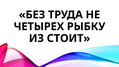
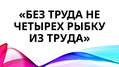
ИЗ СТОИТ: СТОИТ -> ТРУДА
